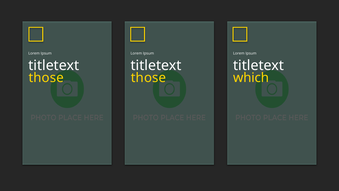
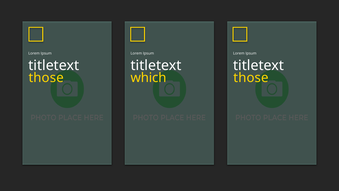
those at (148, 78): those -> which
which at (251, 78): which -> those
